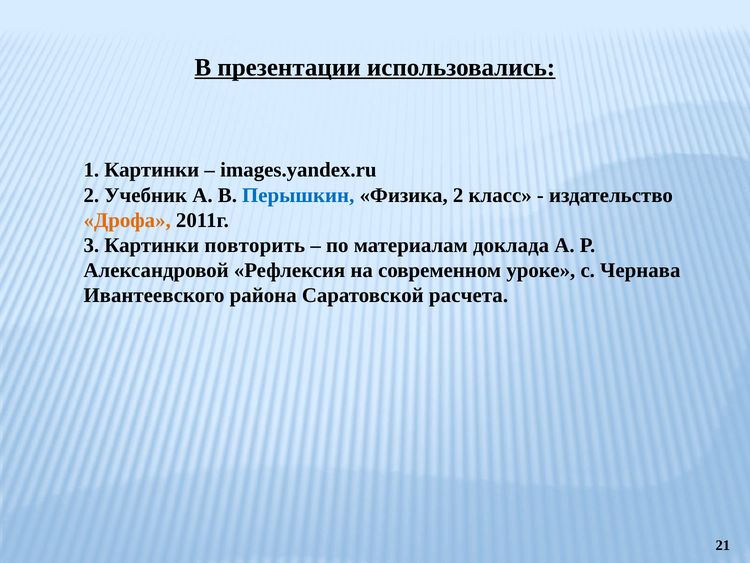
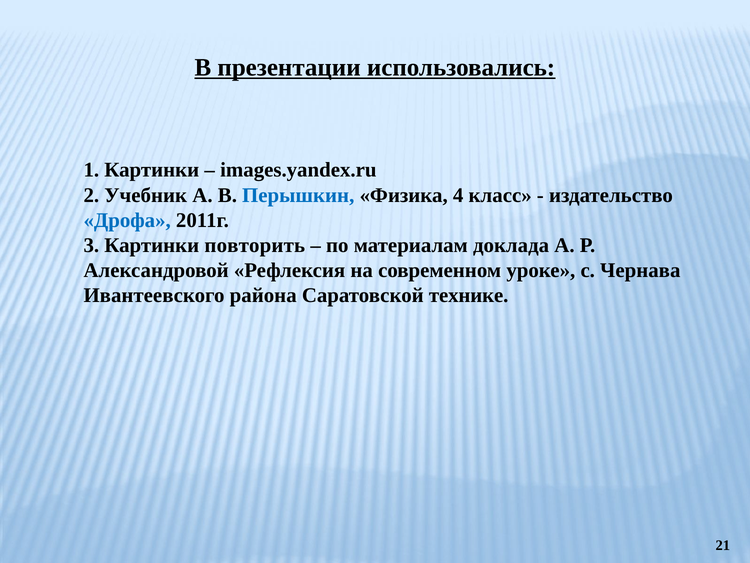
Физика 2: 2 -> 4
Дрофа colour: orange -> blue
расчета: расчета -> технике
